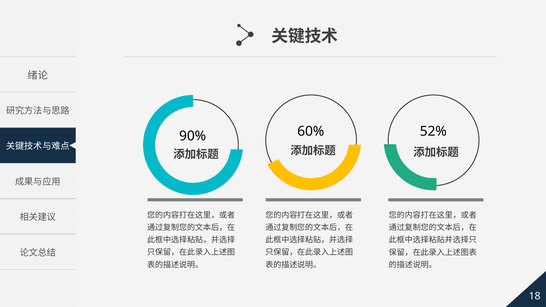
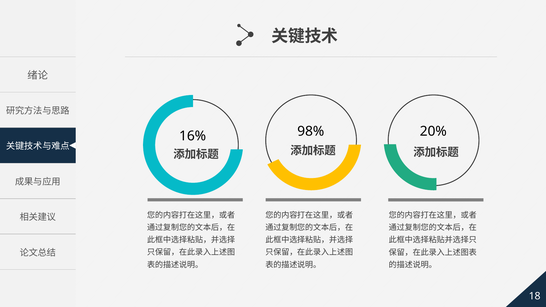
60%: 60% -> 98%
52%: 52% -> 20%
90%: 90% -> 16%
